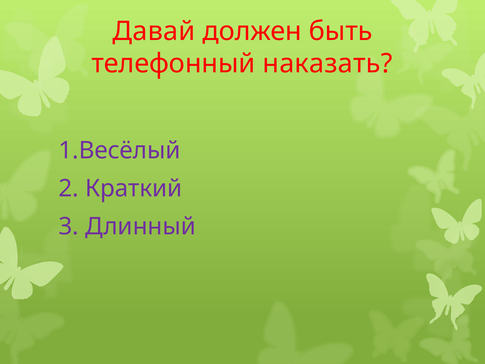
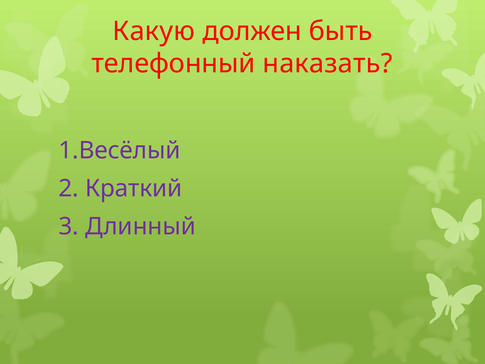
Давай: Давай -> Какую
